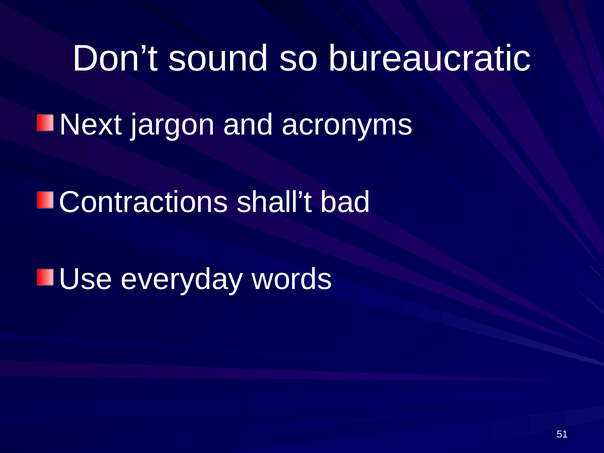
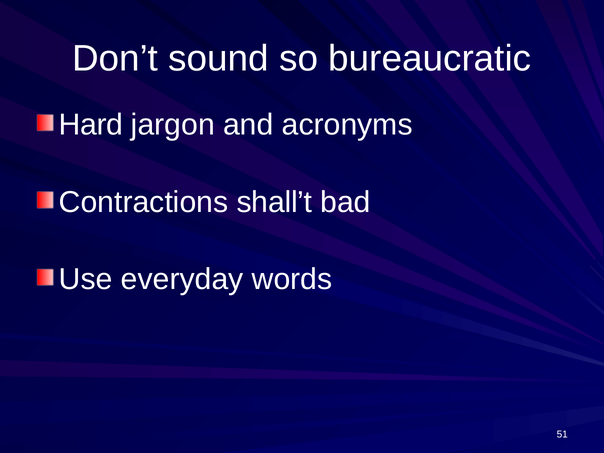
Next: Next -> Hard
